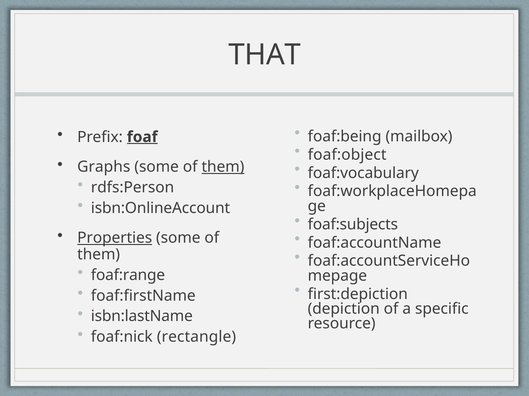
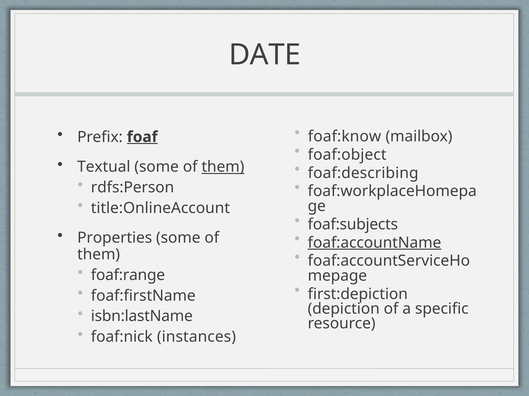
THAT: THAT -> DATE
foaf:being: foaf:being -> foaf:know
Graphs: Graphs -> Textual
foaf:vocabulary: foaf:vocabulary -> foaf:describing
isbn:OnlineAccount: isbn:OnlineAccount -> title:OnlineAccount
Properties underline: present -> none
foaf:accountName underline: none -> present
rectangle: rectangle -> instances
